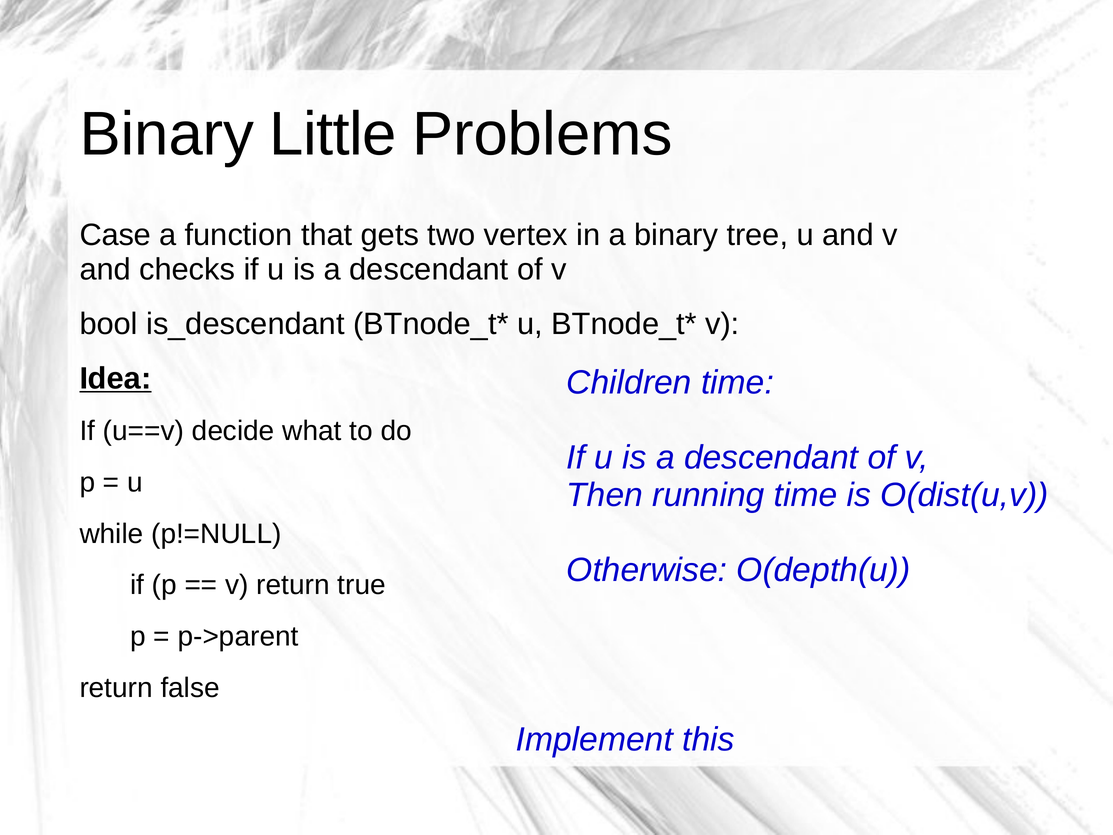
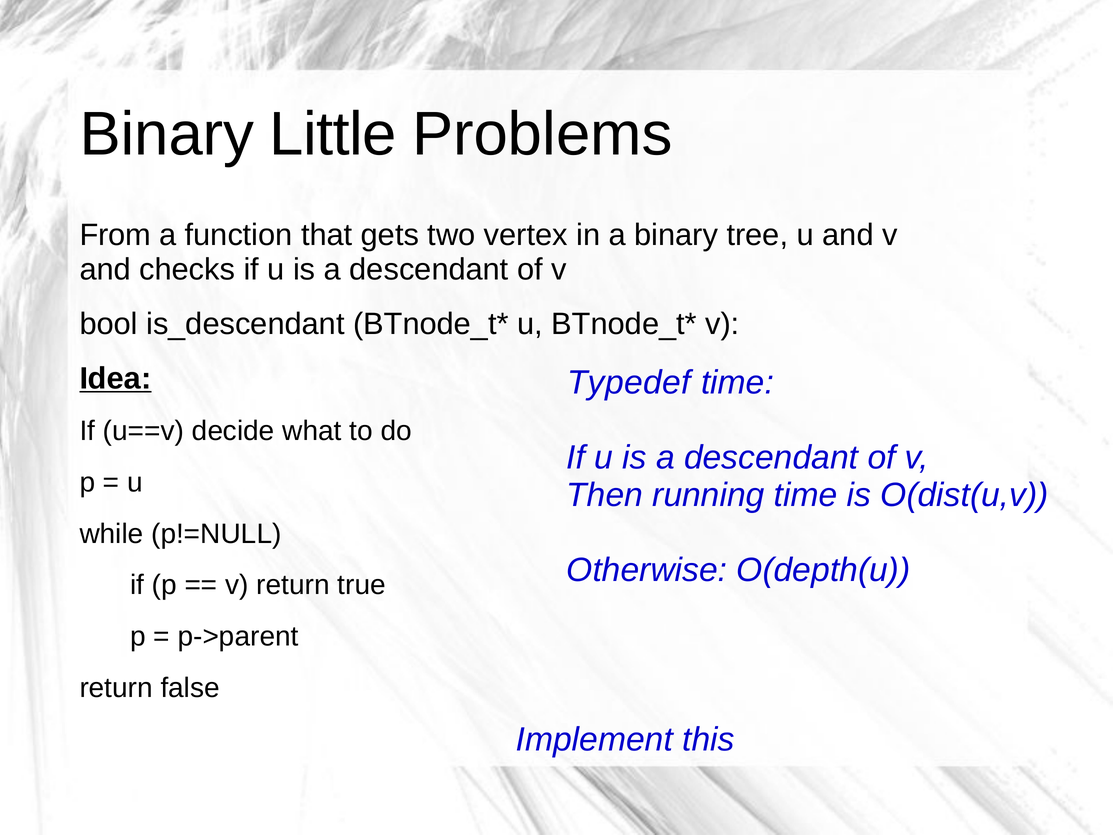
Case: Case -> From
Children: Children -> Typedef
